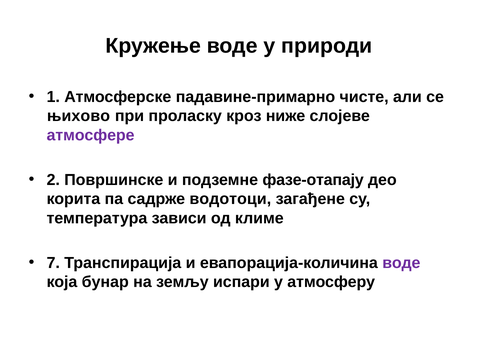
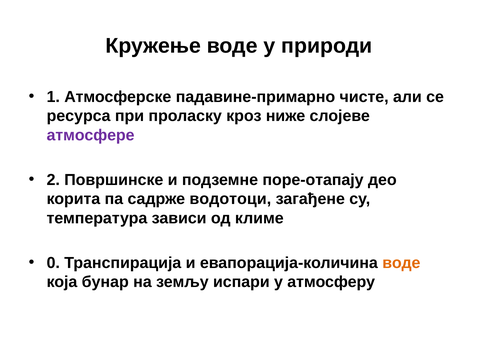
њихово: њихово -> ресурса
фазе-отапају: фазе-отапају -> поре-отапају
7: 7 -> 0
воде at (401, 262) colour: purple -> orange
